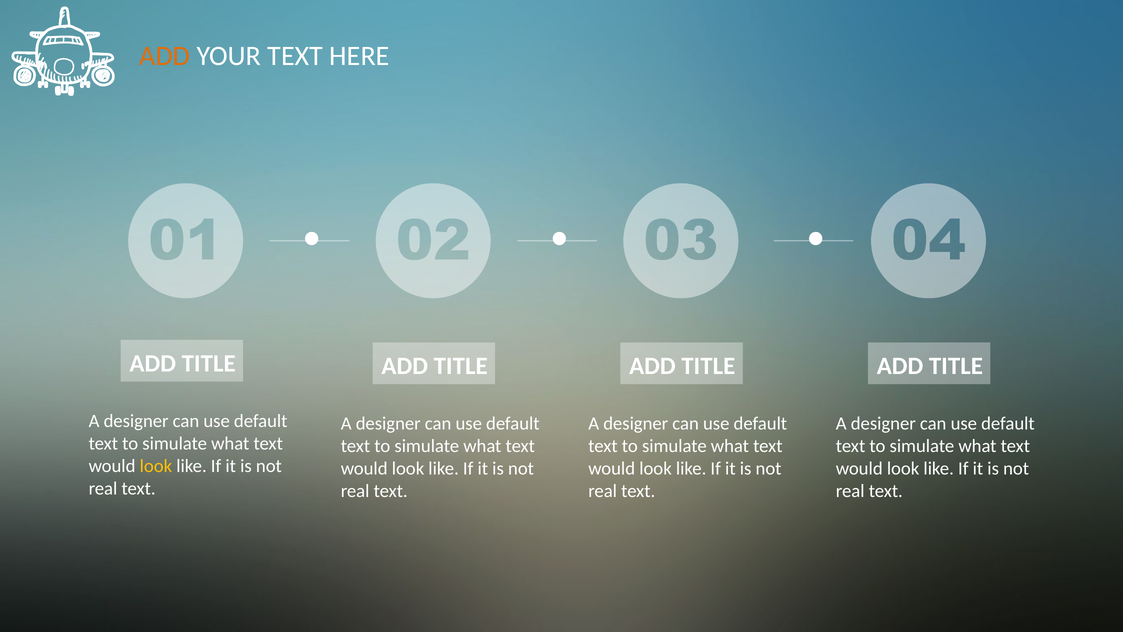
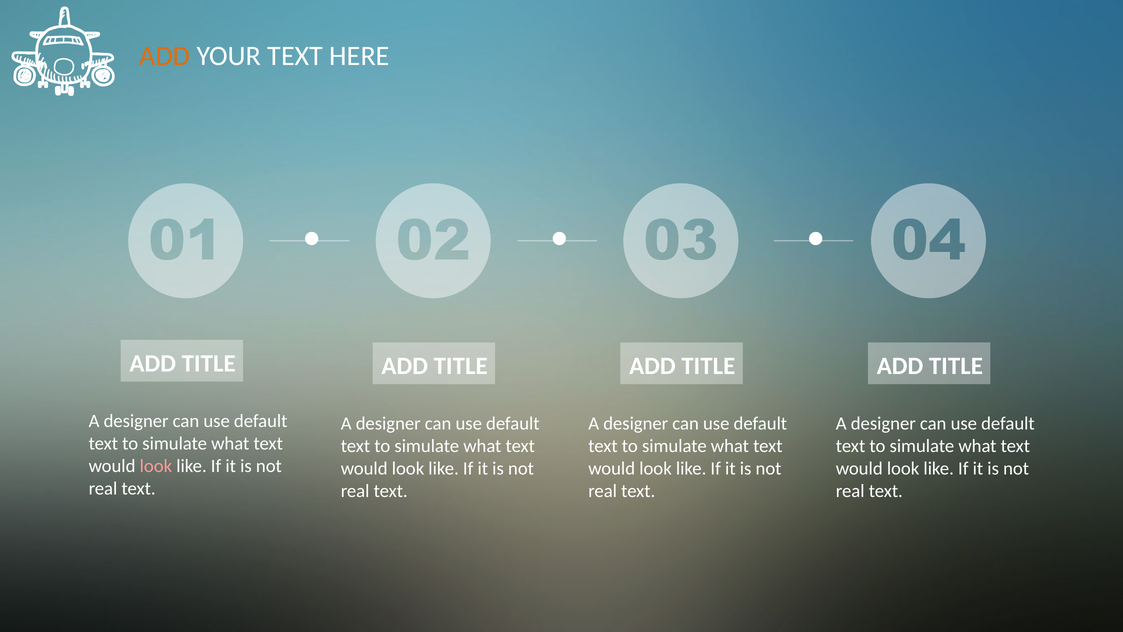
look at (156, 466) colour: yellow -> pink
